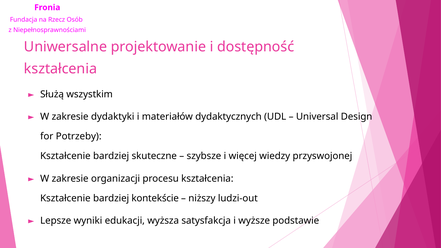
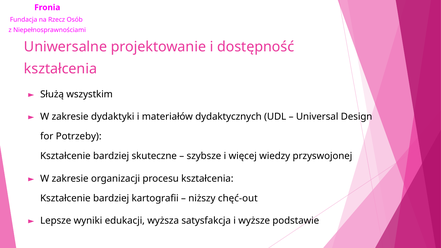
kontekście: kontekście -> kartografii
ludzi-out: ludzi-out -> chęć-out
